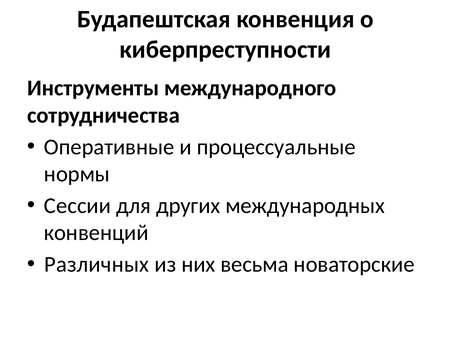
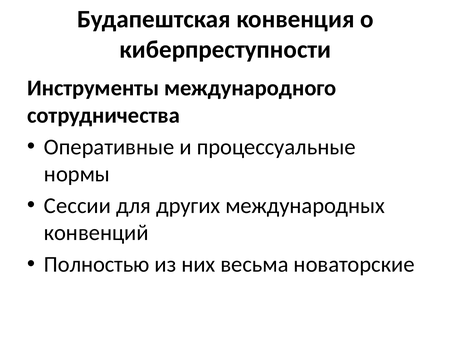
Различных: Различных -> Полностью
